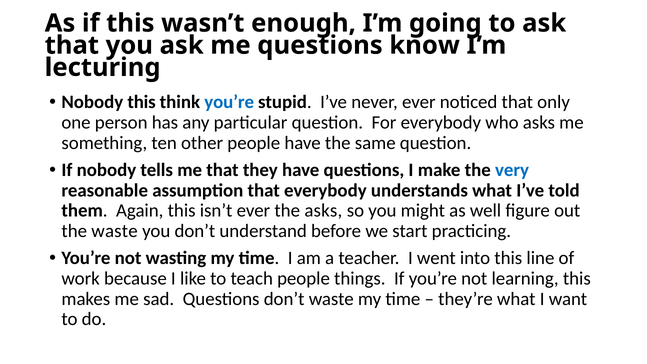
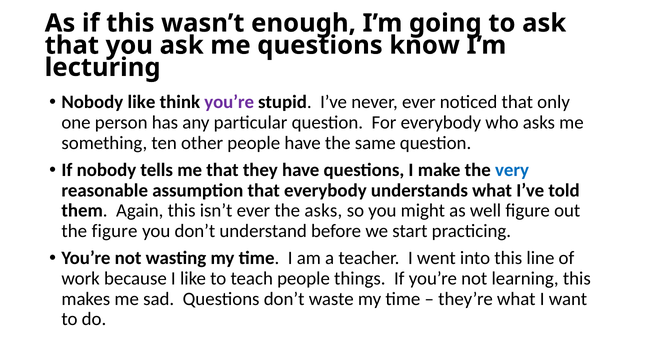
Nobody this: this -> like
you’re at (229, 102) colour: blue -> purple
the waste: waste -> figure
